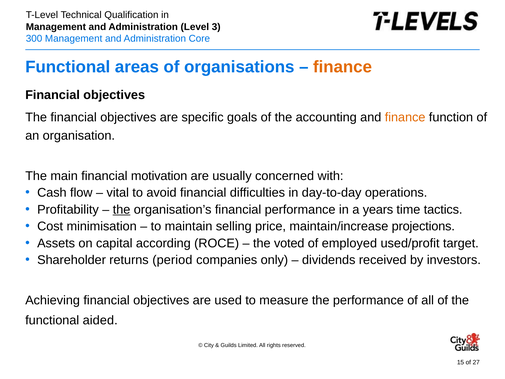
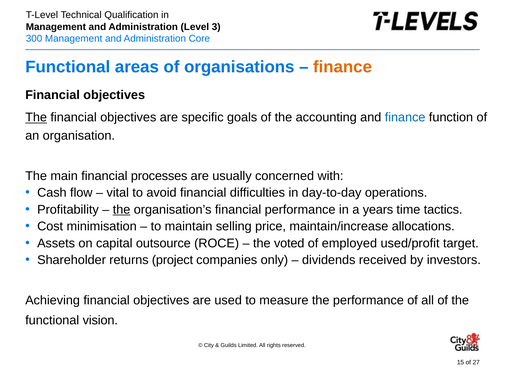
The at (36, 117) underline: none -> present
finance at (405, 117) colour: orange -> blue
motivation: motivation -> processes
projections: projections -> allocations
according: according -> outsource
period: period -> project
aided: aided -> vision
